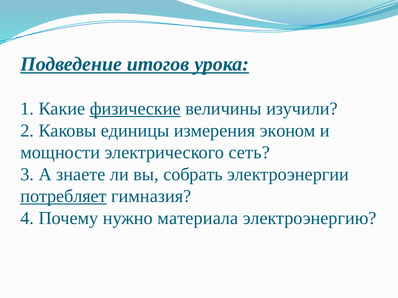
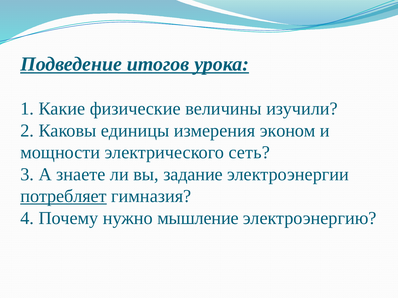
физические underline: present -> none
собрать: собрать -> задание
материала: материала -> мышление
